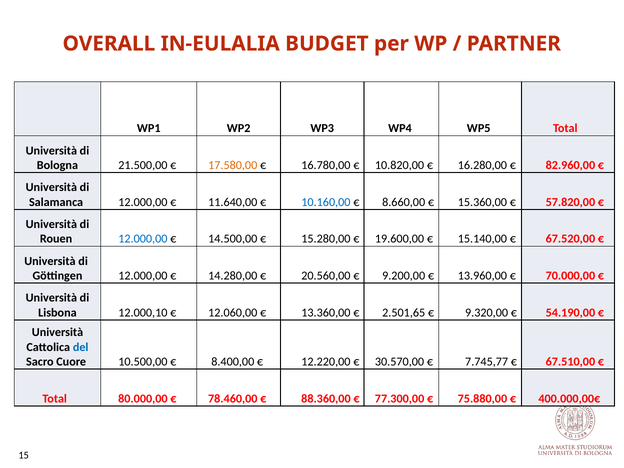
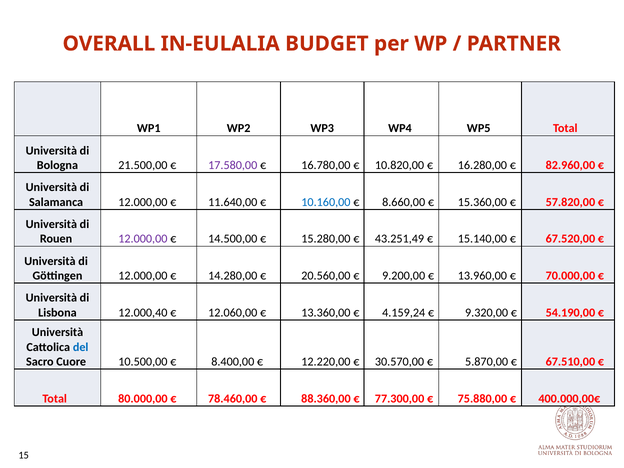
17.580,00 colour: orange -> purple
12.000,00 at (143, 239) colour: blue -> purple
19.600,00: 19.600,00 -> 43.251,49
12.000,10: 12.000,10 -> 12.000,40
2.501,65: 2.501,65 -> 4.159,24
7.745,77: 7.745,77 -> 5.870,00
